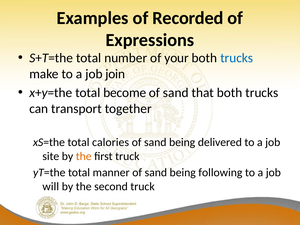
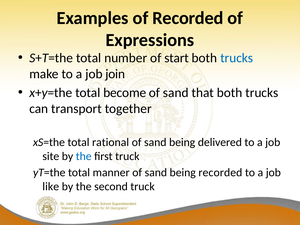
your: your -> start
calories: calories -> rational
the at (84, 156) colour: orange -> blue
being following: following -> recorded
will: will -> like
